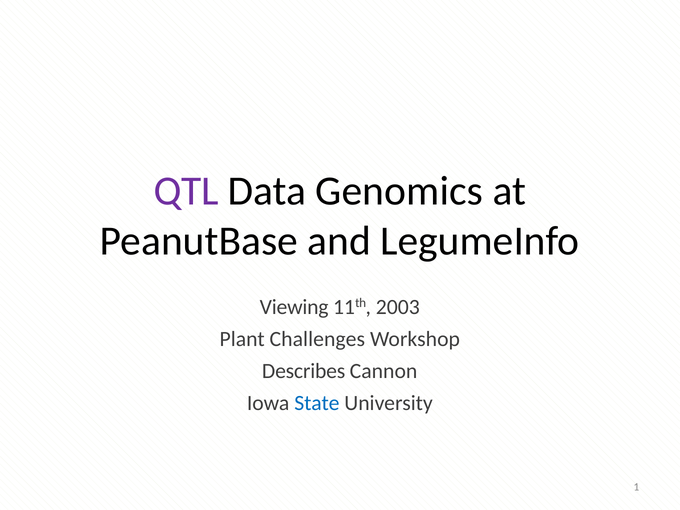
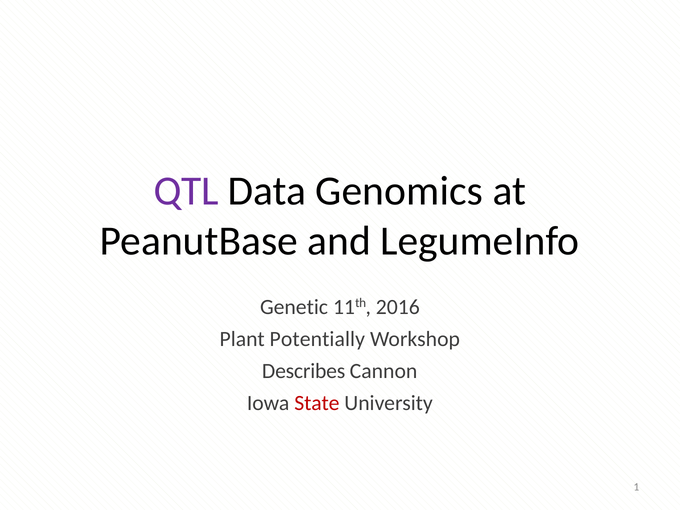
Viewing: Viewing -> Genetic
2003: 2003 -> 2016
Challenges: Challenges -> Potentially
State colour: blue -> red
